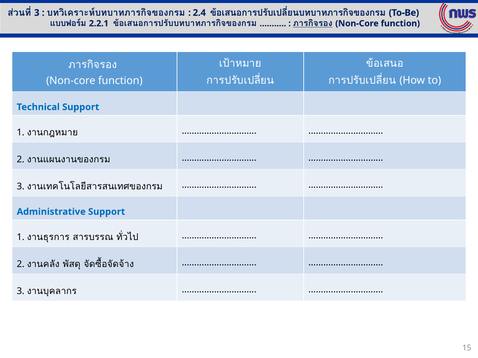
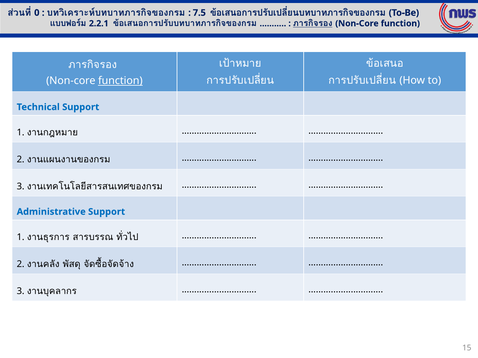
3 at (37, 13): 3 -> 0
2.4: 2.4 -> 7.5
function at (120, 81) underline: none -> present
